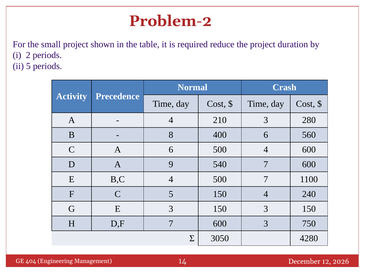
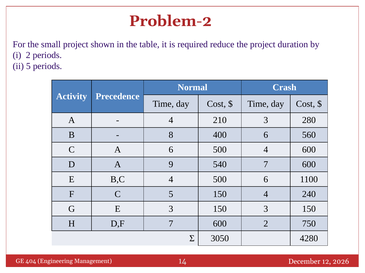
500 7: 7 -> 6
600 3: 3 -> 2
